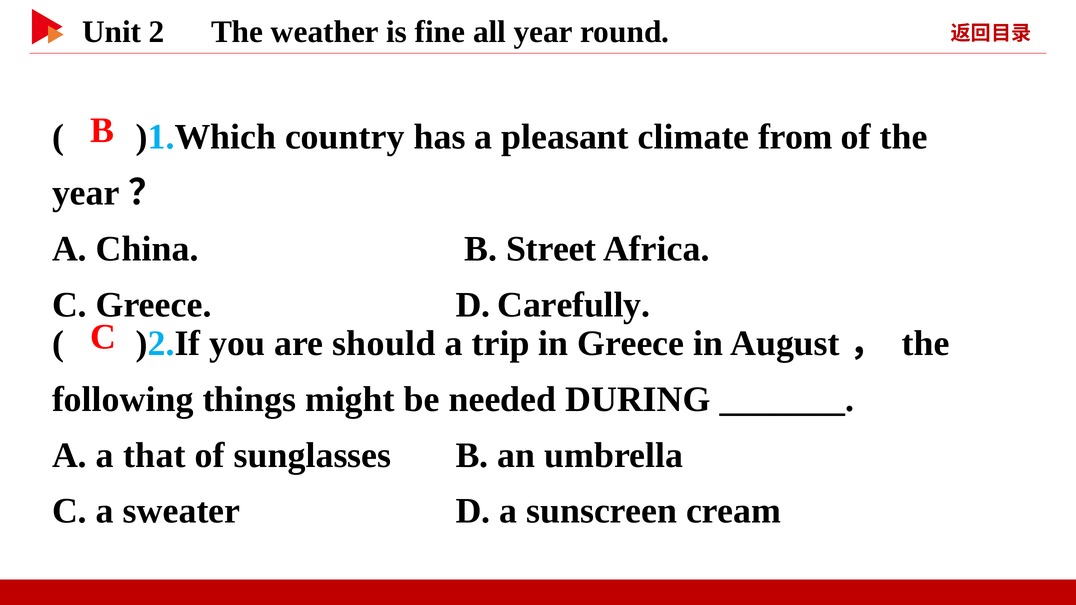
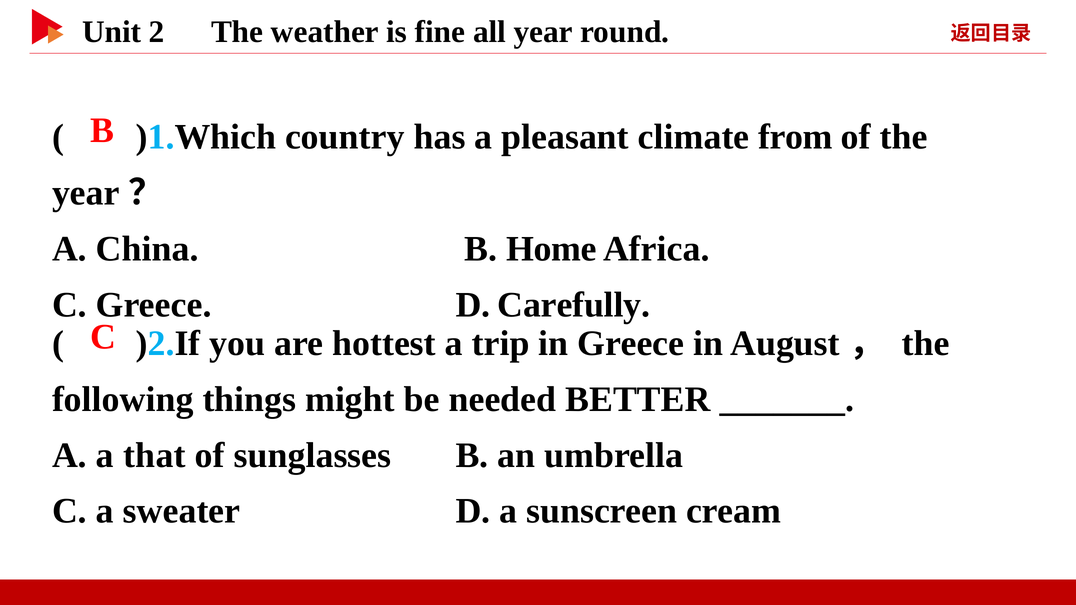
Street: Street -> Home
should: should -> hottest
DURING: DURING -> BETTER
